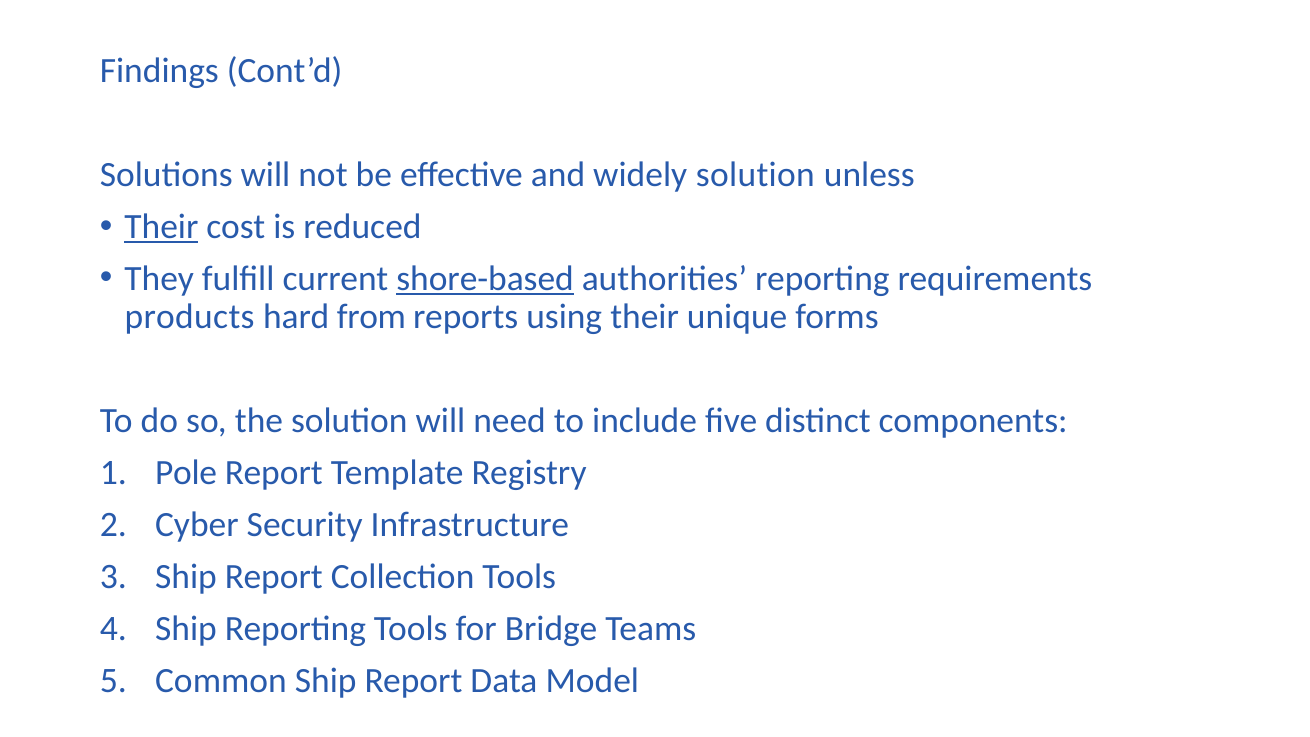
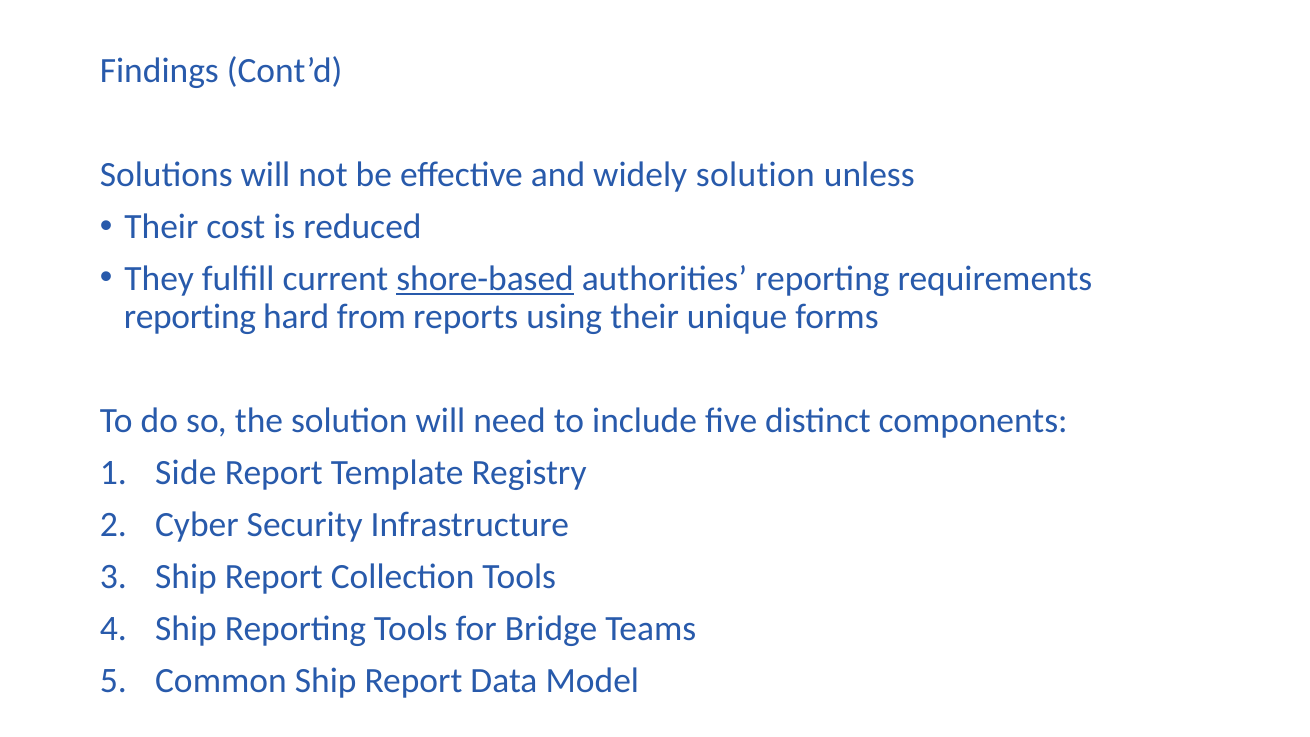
Their at (161, 227) underline: present -> none
products at (190, 317): products -> reporting
Pole: Pole -> Side
